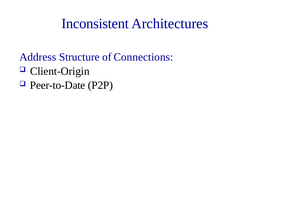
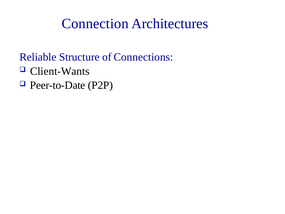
Inconsistent: Inconsistent -> Connection
Address: Address -> Reliable
Client-Origin: Client-Origin -> Client-Wants
